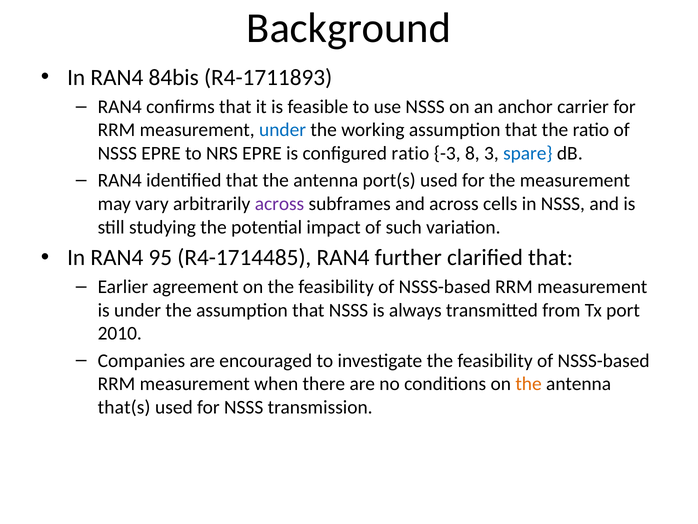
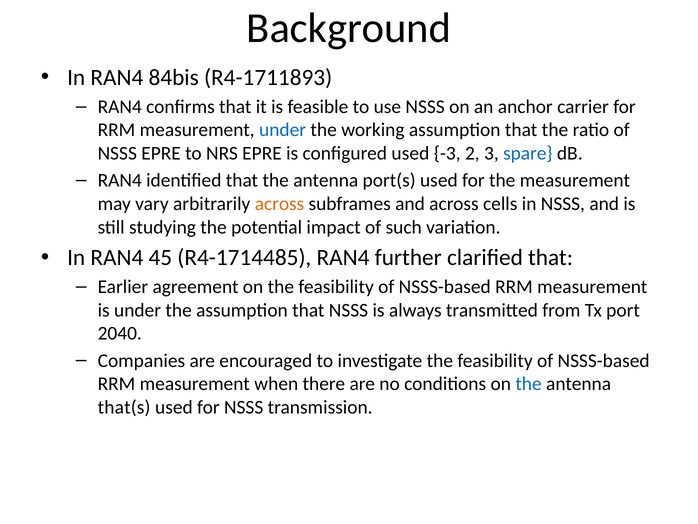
configured ratio: ratio -> used
8: 8 -> 2
across at (279, 204) colour: purple -> orange
95: 95 -> 45
2010: 2010 -> 2040
the at (529, 384) colour: orange -> blue
